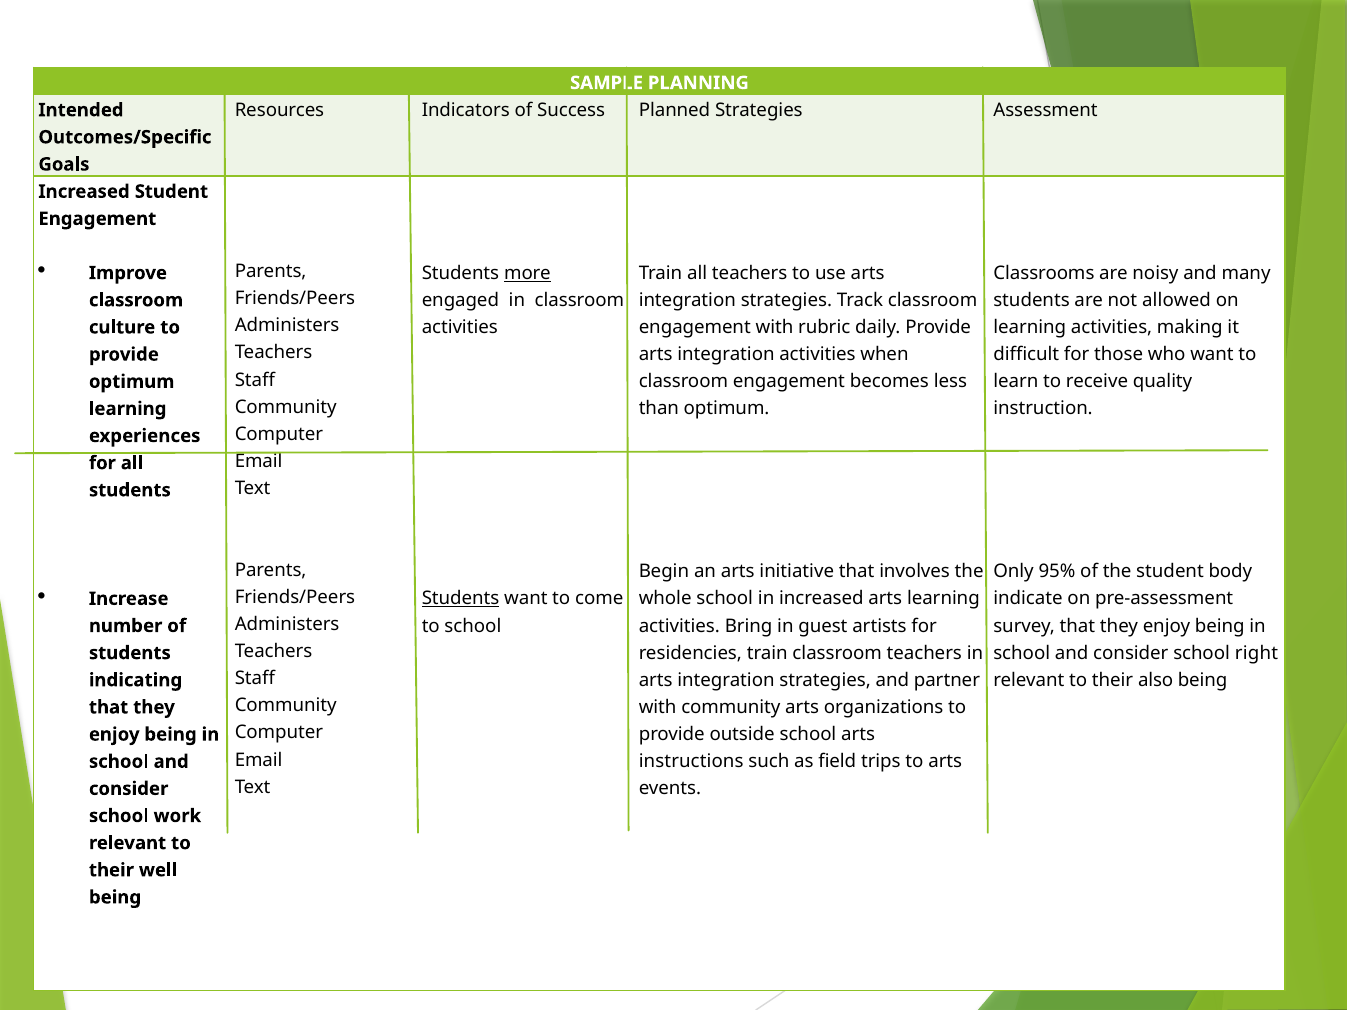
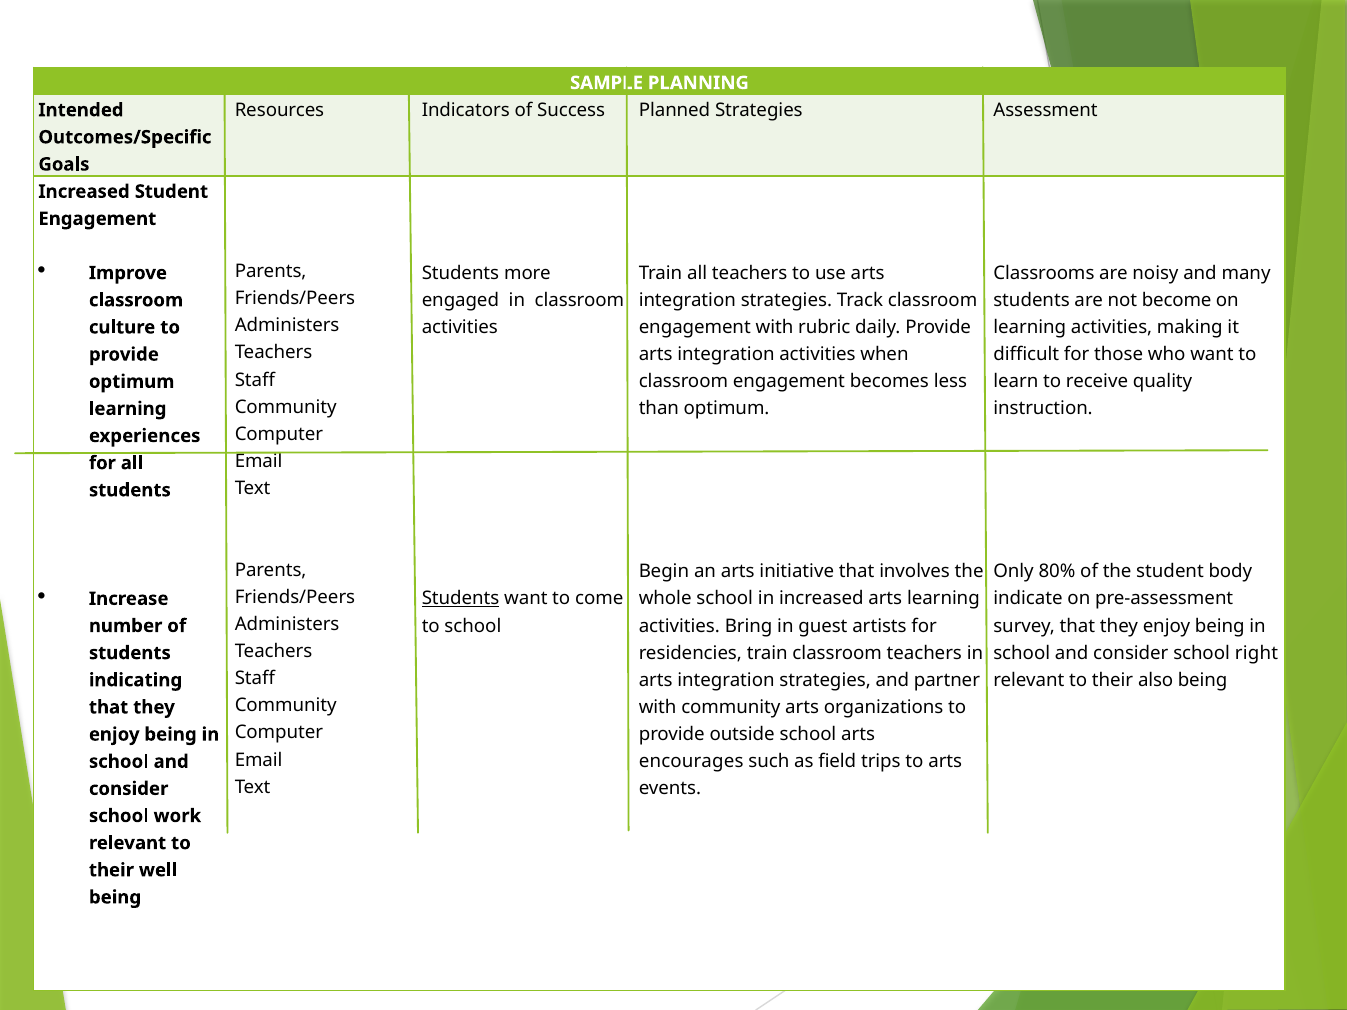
more underline: present -> none
allowed: allowed -> become
95%: 95% -> 80%
instructions: instructions -> encourages
